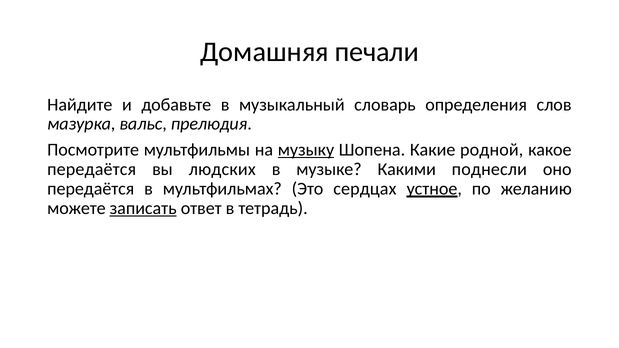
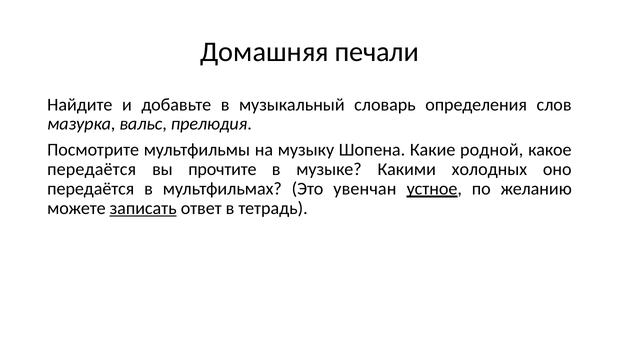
музыку underline: present -> none
людских: людских -> прочтите
поднесли: поднесли -> холодных
сердцах: сердцах -> увенчан
